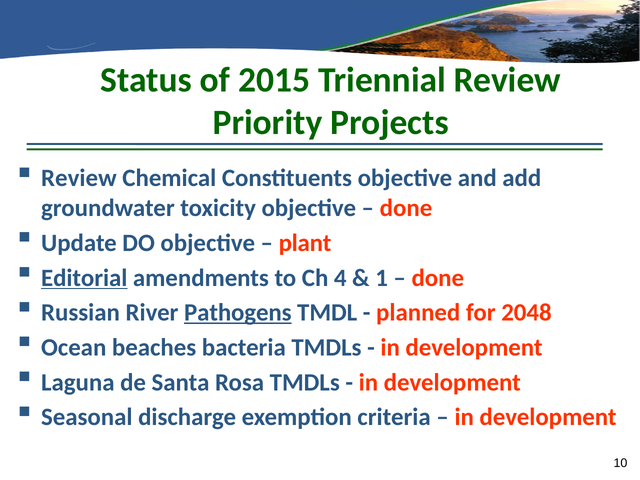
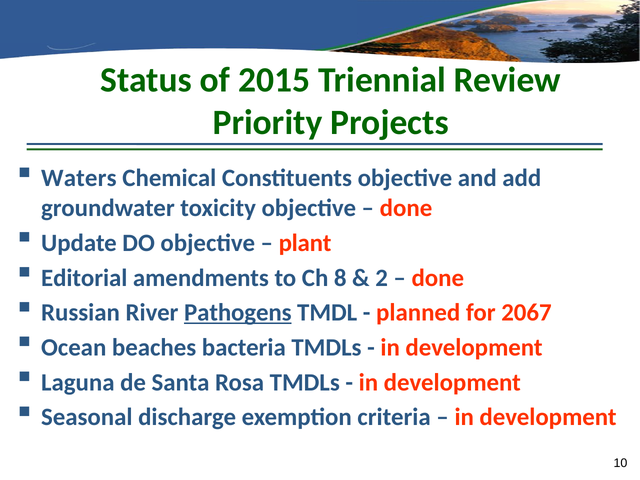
Review at (79, 178): Review -> Waters
Editorial underline: present -> none
4: 4 -> 8
1: 1 -> 2
2048: 2048 -> 2067
